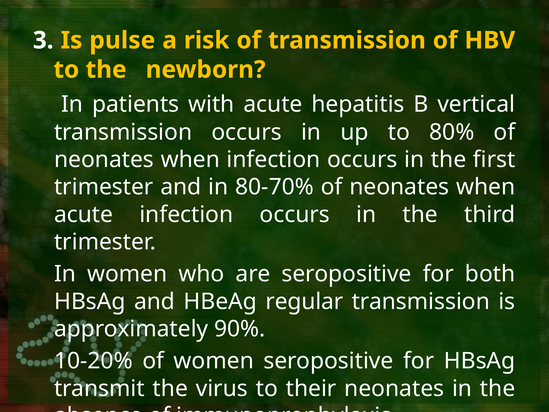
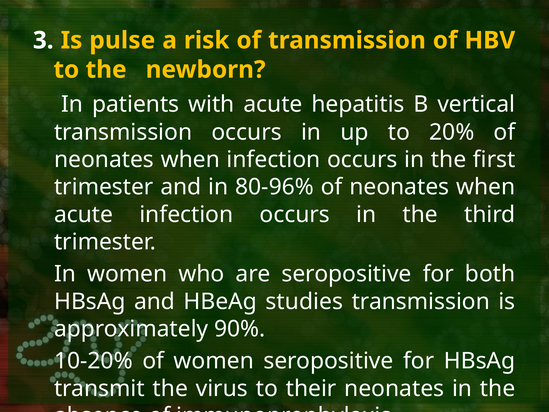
80%: 80% -> 20%
80-70%: 80-70% -> 80-96%
regular: regular -> studies
